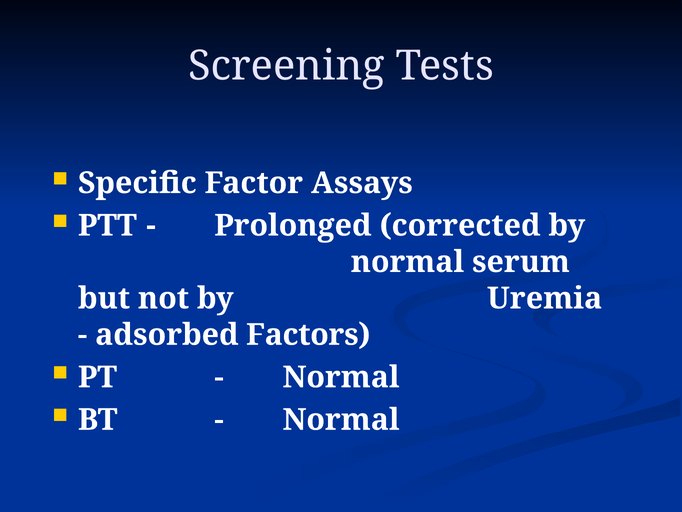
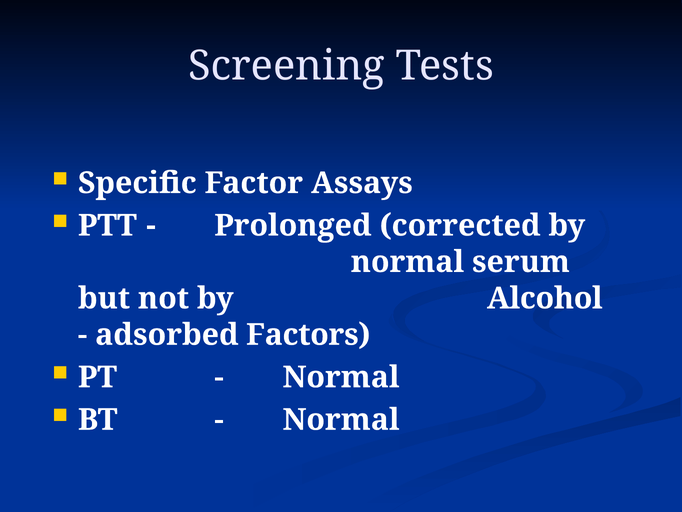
Uremia: Uremia -> Alcohol
